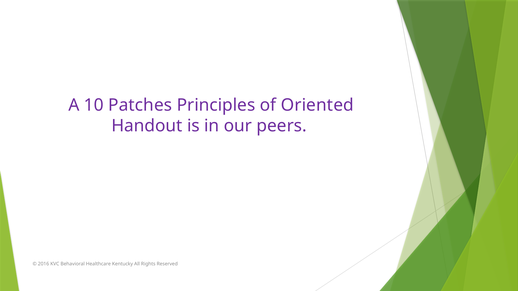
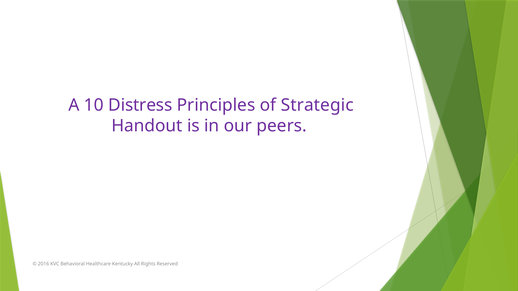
Patches: Patches -> Distress
Oriented: Oriented -> Strategic
